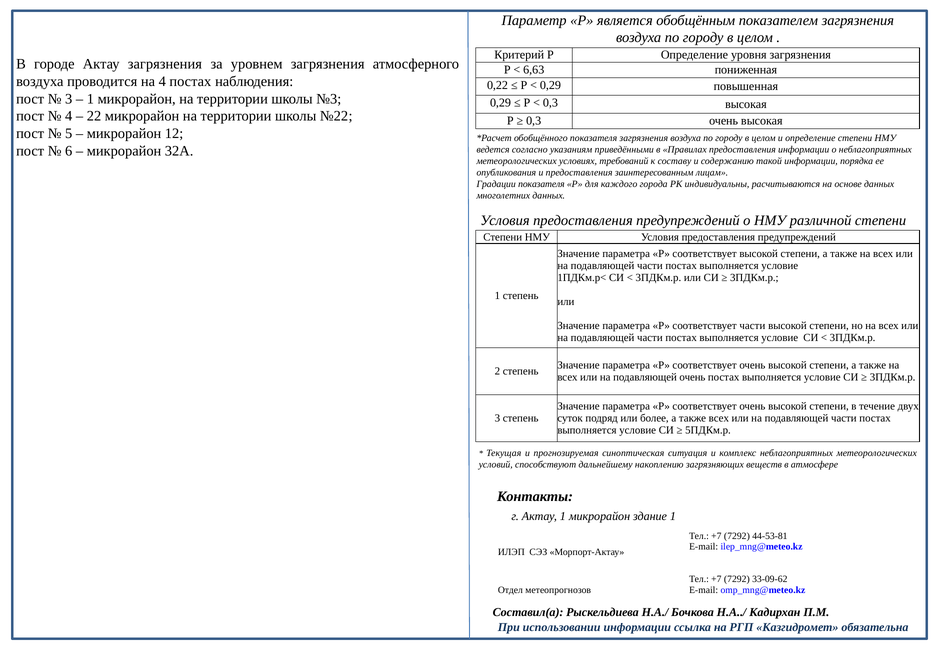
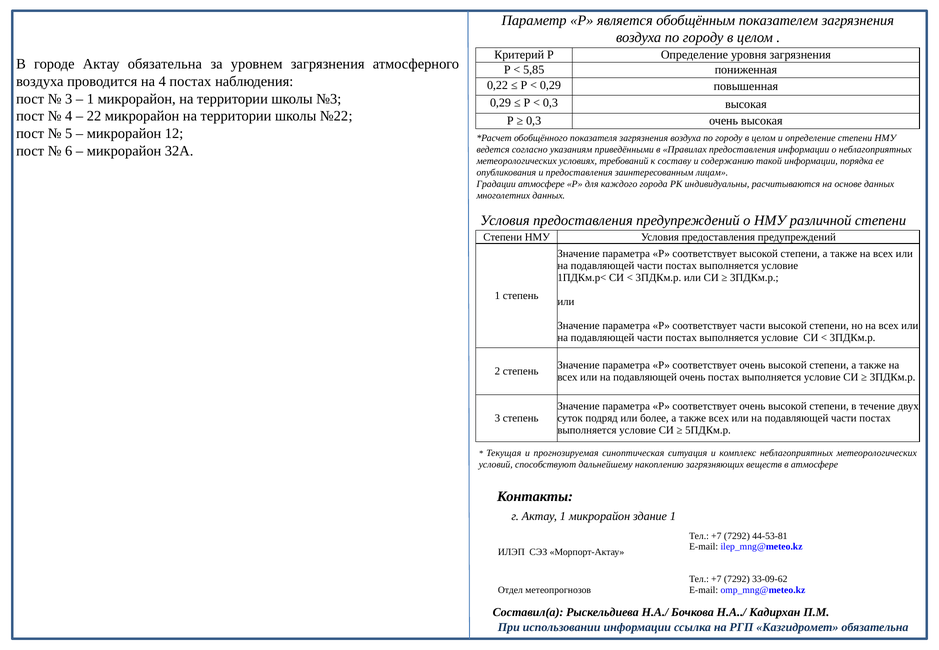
Актау загрязнения: загрязнения -> обязательна
6,63: 6,63 -> 5,85
Градации показателя: показателя -> атмосфере
